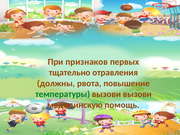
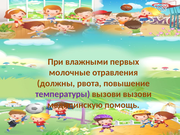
признаков: признаков -> влажными
тщательно: тщательно -> молочные
температуры colour: green -> purple
